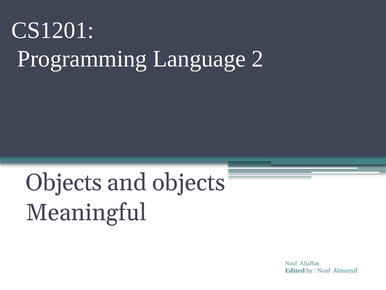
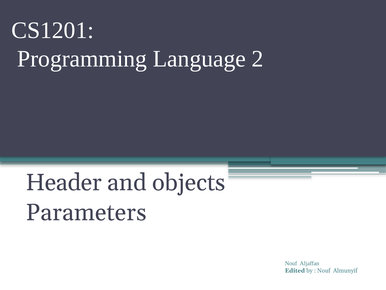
Objects at (64, 182): Objects -> Header
Meaningful: Meaningful -> Parameters
